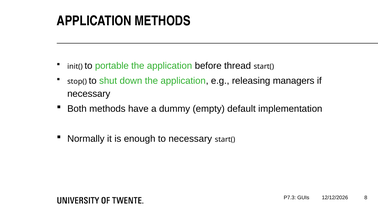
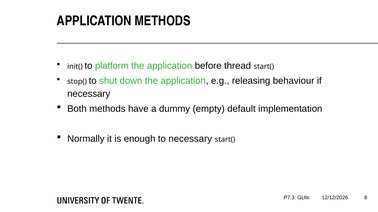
portable: portable -> platform
managers: managers -> behaviour
